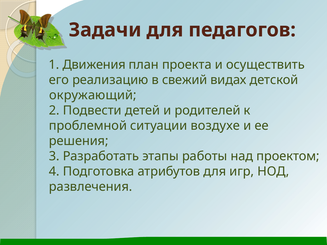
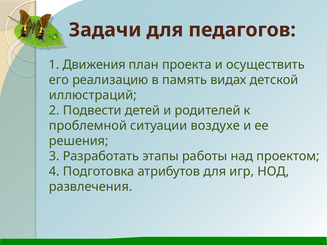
свежий: свежий -> память
окружающий: окружающий -> иллюстраций
